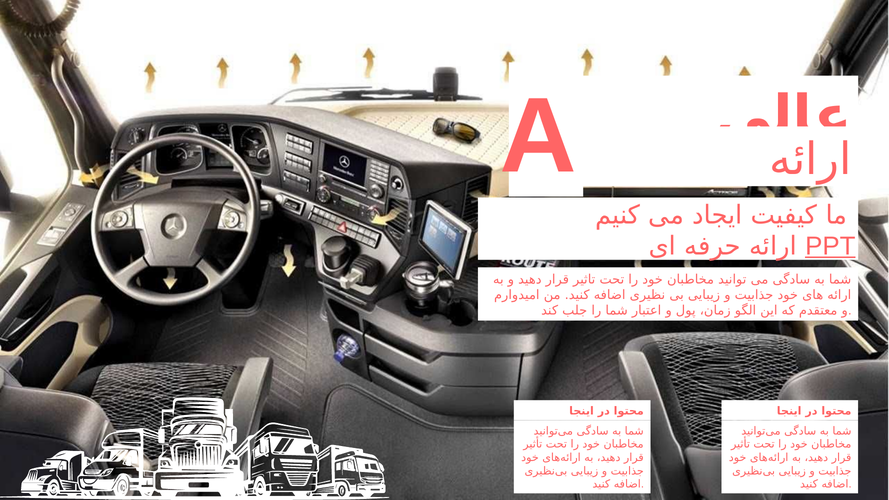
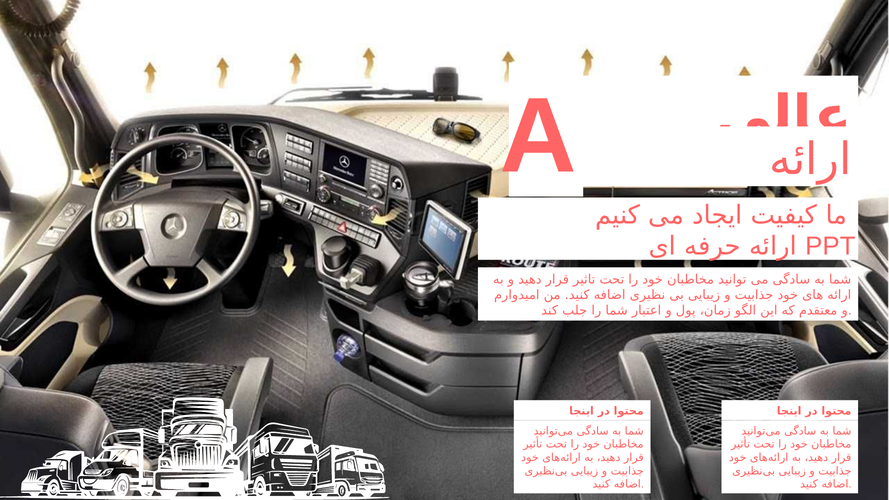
PPT underline: present -> none
